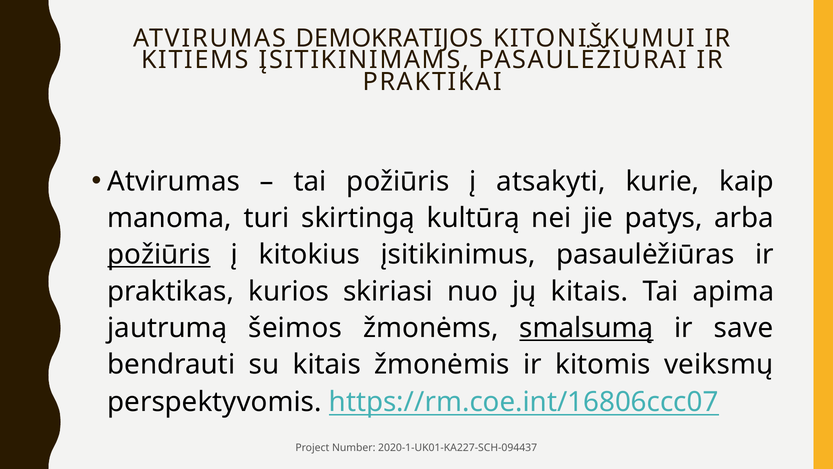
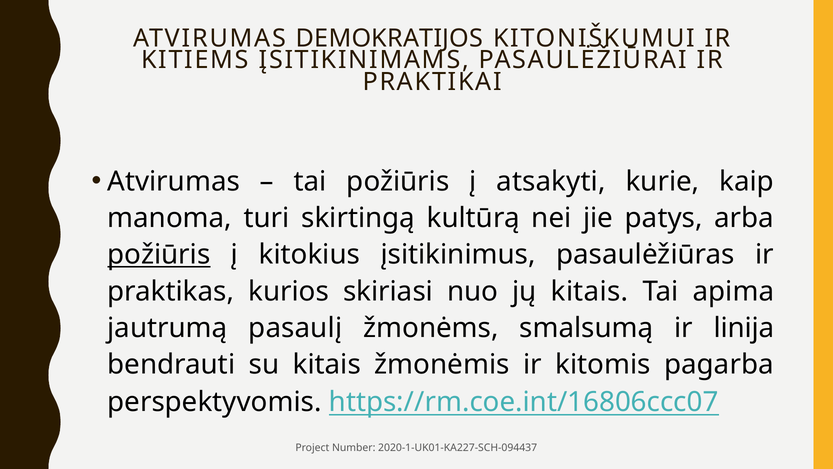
šeimos: šeimos -> pasaulį
smalsumą underline: present -> none
save: save -> linija
veiksmų: veiksmų -> pagarba
